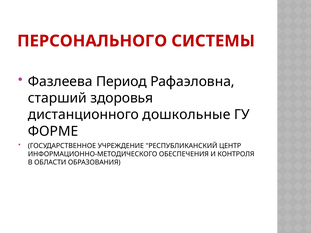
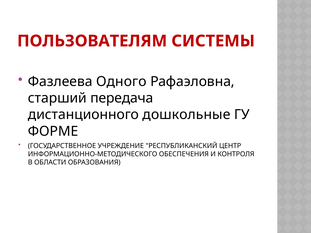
ПЕРСОНАЛЬНОГО: ПЕРСОНАЛЬНОГО -> ПОЛЬЗОВАТЕЛЯМ
Период: Период -> Одного
здоровья: здоровья -> передача
